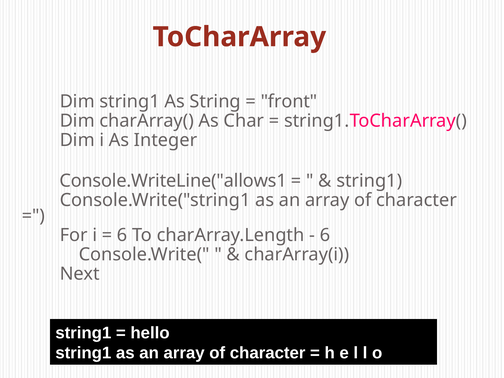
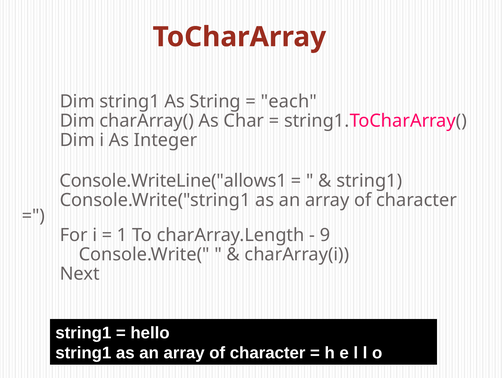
front: front -> each
6 at (122, 235): 6 -> 1
6 at (325, 235): 6 -> 9
